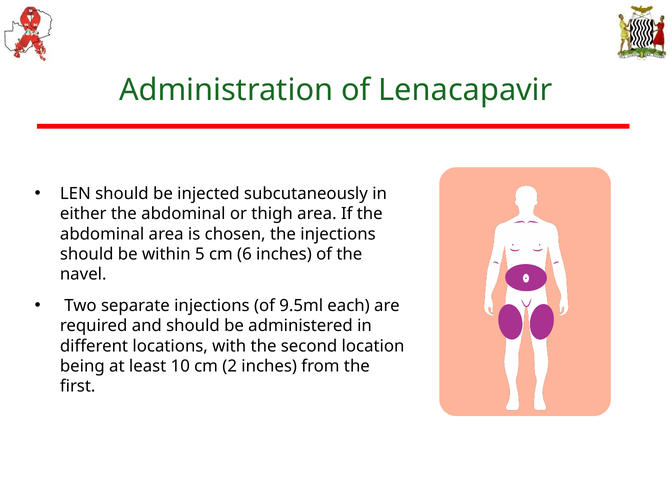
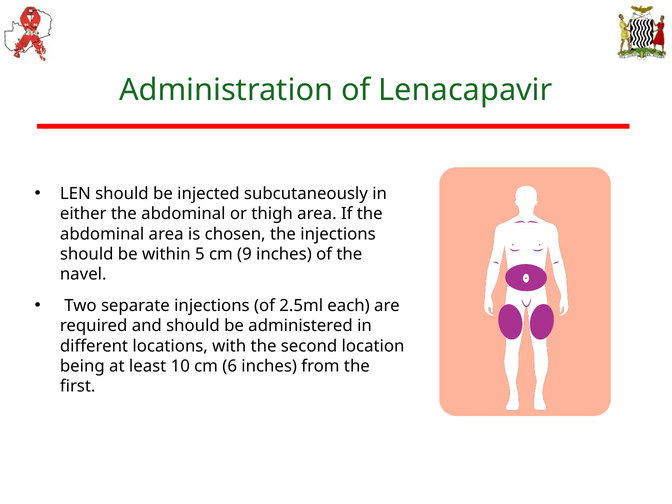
6: 6 -> 9
9.5ml: 9.5ml -> 2.5ml
2: 2 -> 6
